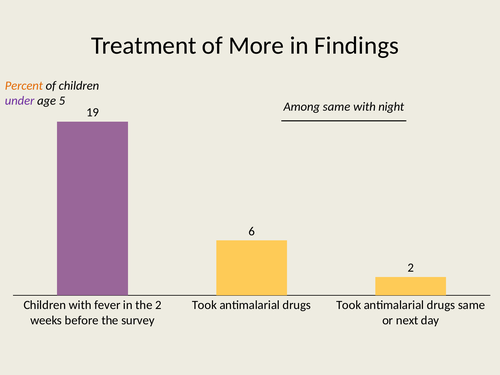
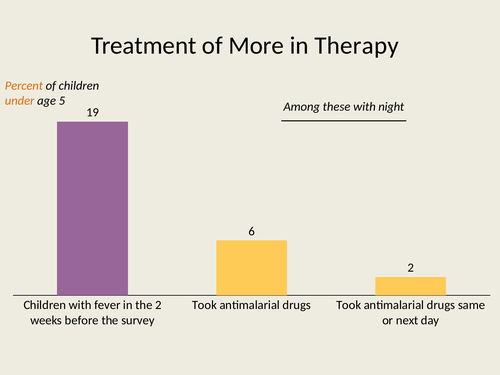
Findings: Findings -> Therapy
under colour: purple -> orange
Among same: same -> these
